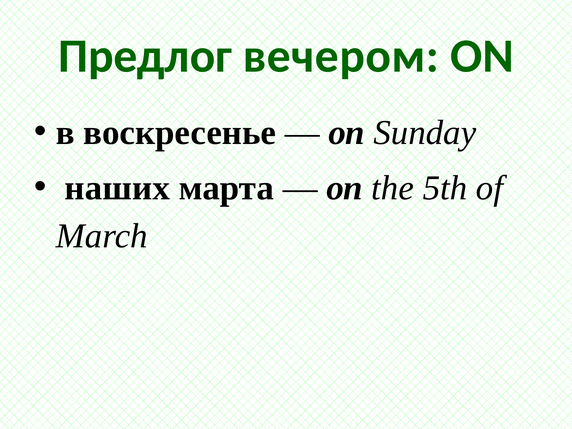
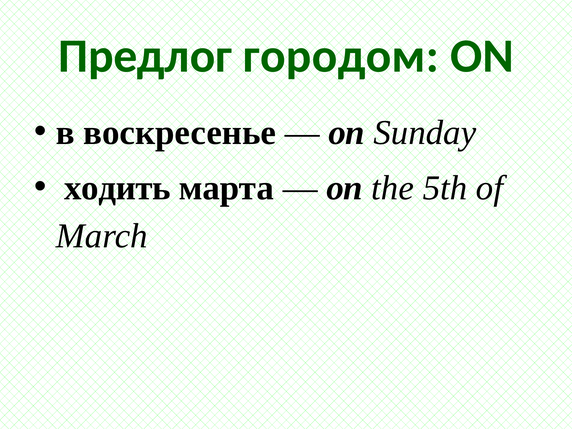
вечером: вечером -> городом
наших: наших -> ходить
